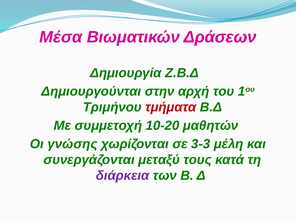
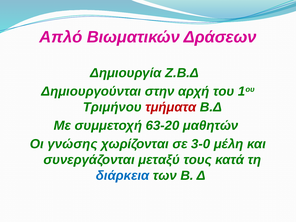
Μέσα: Μέσα -> Απλό
10-20: 10-20 -> 63-20
3-3: 3-3 -> 3-0
διάρκεια colour: purple -> blue
